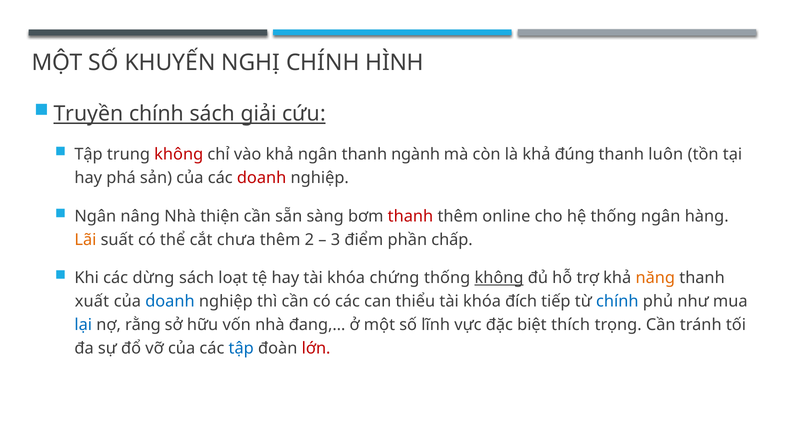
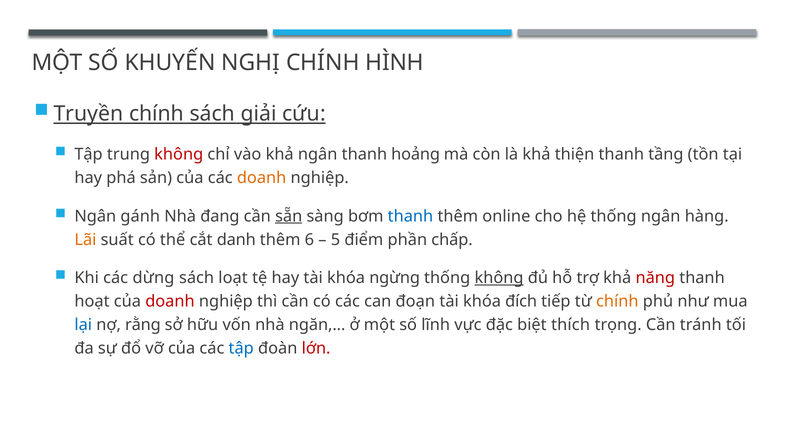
ngành: ngành -> hoảng
đúng: đúng -> thiện
luôn: luôn -> tầng
doanh at (262, 178) colour: red -> orange
nâng: nâng -> gánh
thiện: thiện -> đang
sẵn underline: none -> present
thanh at (410, 216) colour: red -> blue
chưa: chưa -> danh
2: 2 -> 6
3: 3 -> 5
chứng: chứng -> ngừng
năng colour: orange -> red
xuất: xuất -> hoạt
doanh at (170, 302) colour: blue -> red
thiểu: thiểu -> đoạn
chính at (617, 302) colour: blue -> orange
đang,…: đang,… -> ngăn,…
